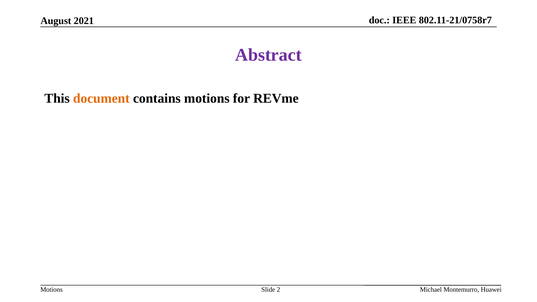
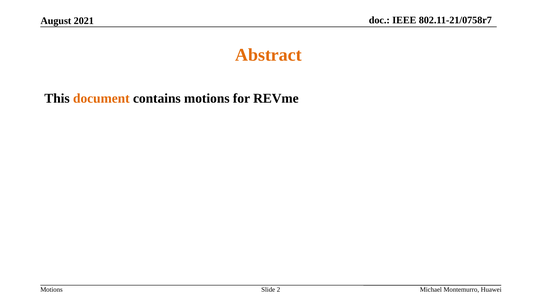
Abstract colour: purple -> orange
